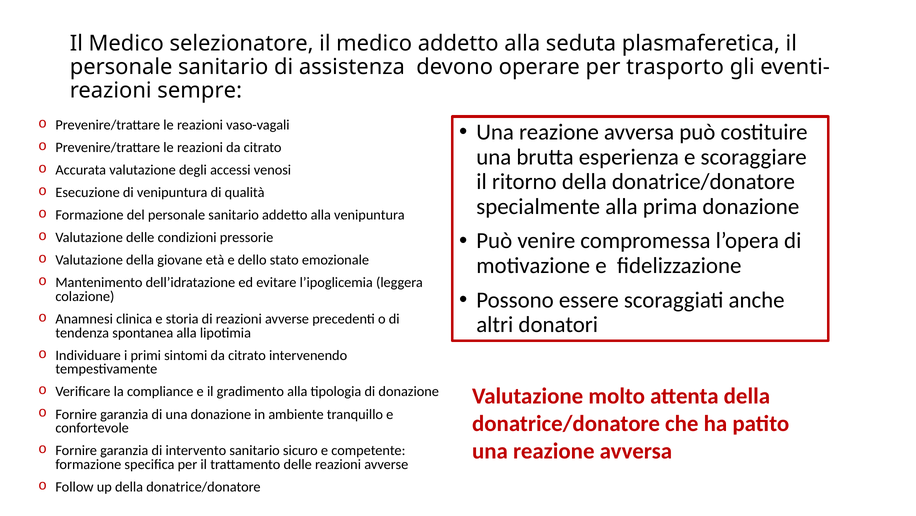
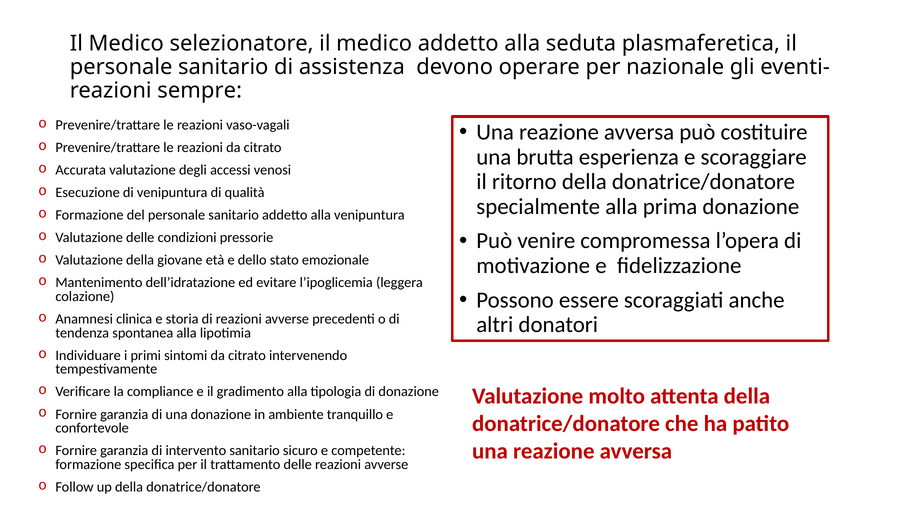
trasporto: trasporto -> nazionale
